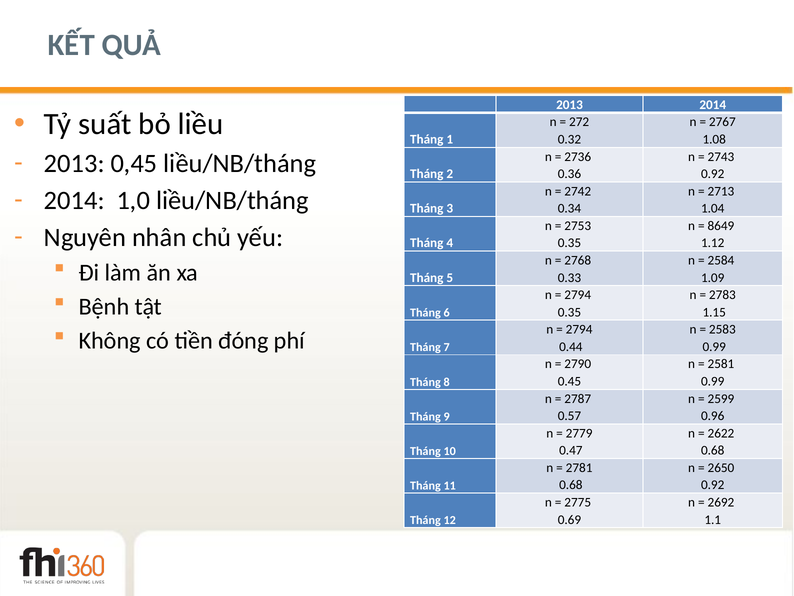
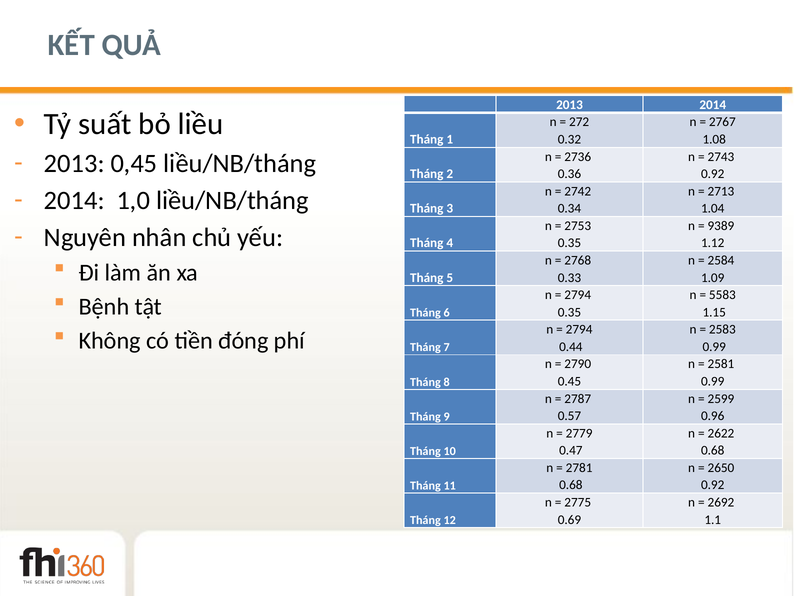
8649: 8649 -> 9389
2783: 2783 -> 5583
